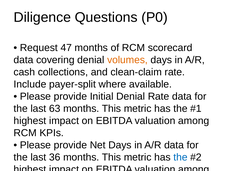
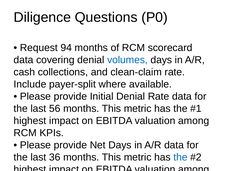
47: 47 -> 94
volumes colour: orange -> blue
63: 63 -> 56
